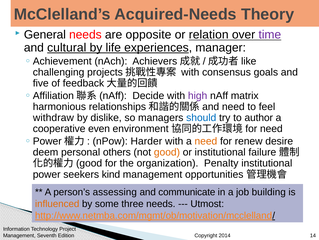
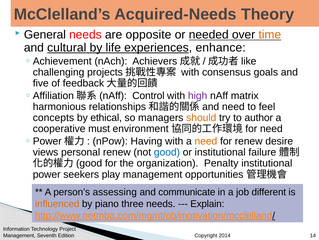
relation: relation -> needed
time colour: purple -> orange
manager: manager -> enhance
Decide: Decide -> Control
withdraw: withdraw -> concepts
dislike: dislike -> ethical
should colour: blue -> orange
even: even -> must
Harder: Harder -> Having
deem: deem -> views
personal others: others -> renew
good colour: orange -> blue
kind: kind -> play
building: building -> different
some: some -> piano
Utmost: Utmost -> Explain
